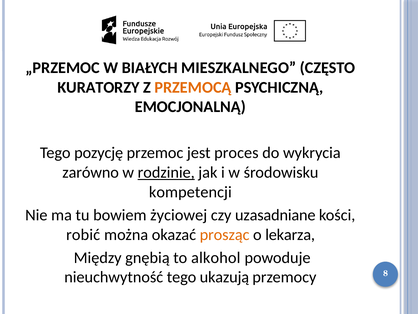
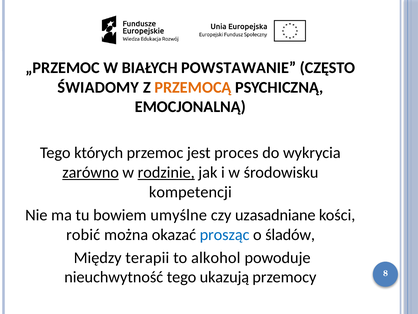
MIESZKALNEGO: MIESZKALNEGO -> POWSTAWANIE
KURATORZY: KURATORZY -> ŚWIADOMY
pozycję: pozycję -> których
zarówno underline: none -> present
życiowej: życiowej -> umyślne
prosząc colour: orange -> blue
lekarza: lekarza -> śladów
gnębią: gnębią -> terapii
